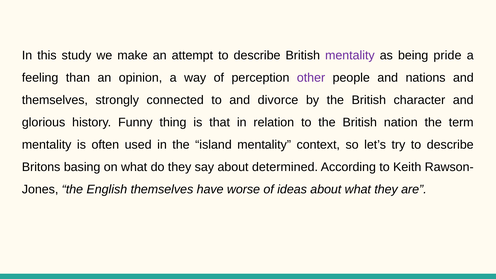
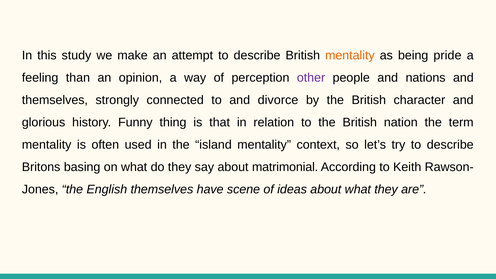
mentality at (350, 55) colour: purple -> orange
determined: determined -> matrimonial
worse: worse -> scene
